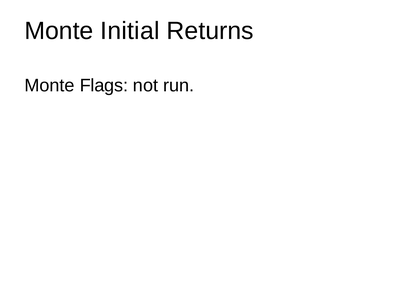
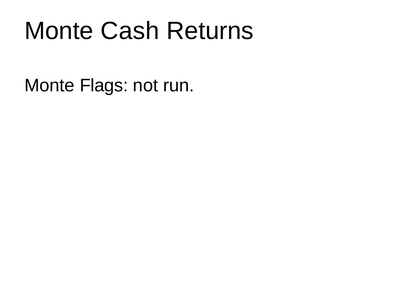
Initial: Initial -> Cash
